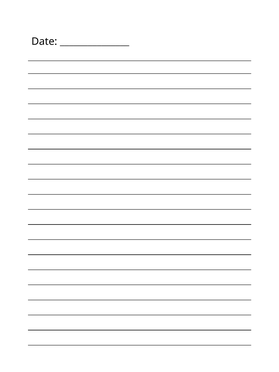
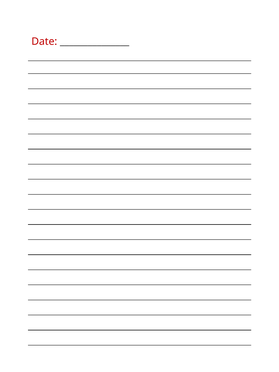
Date colour: black -> red
